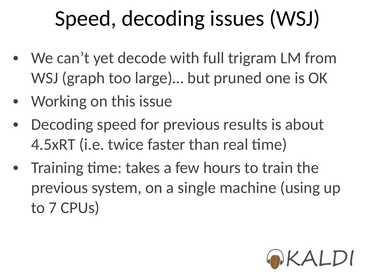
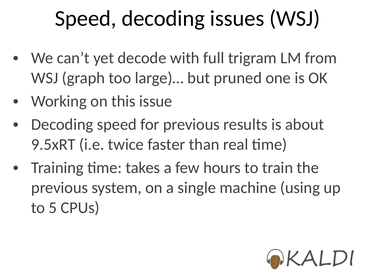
4.5xRT: 4.5xRT -> 9.5xRT
7: 7 -> 5
